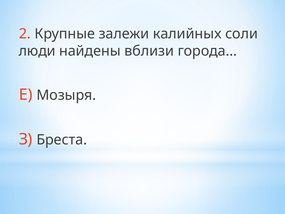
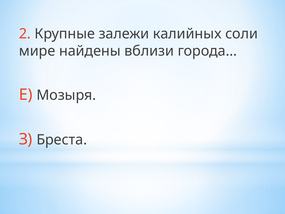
люди: люди -> мире
